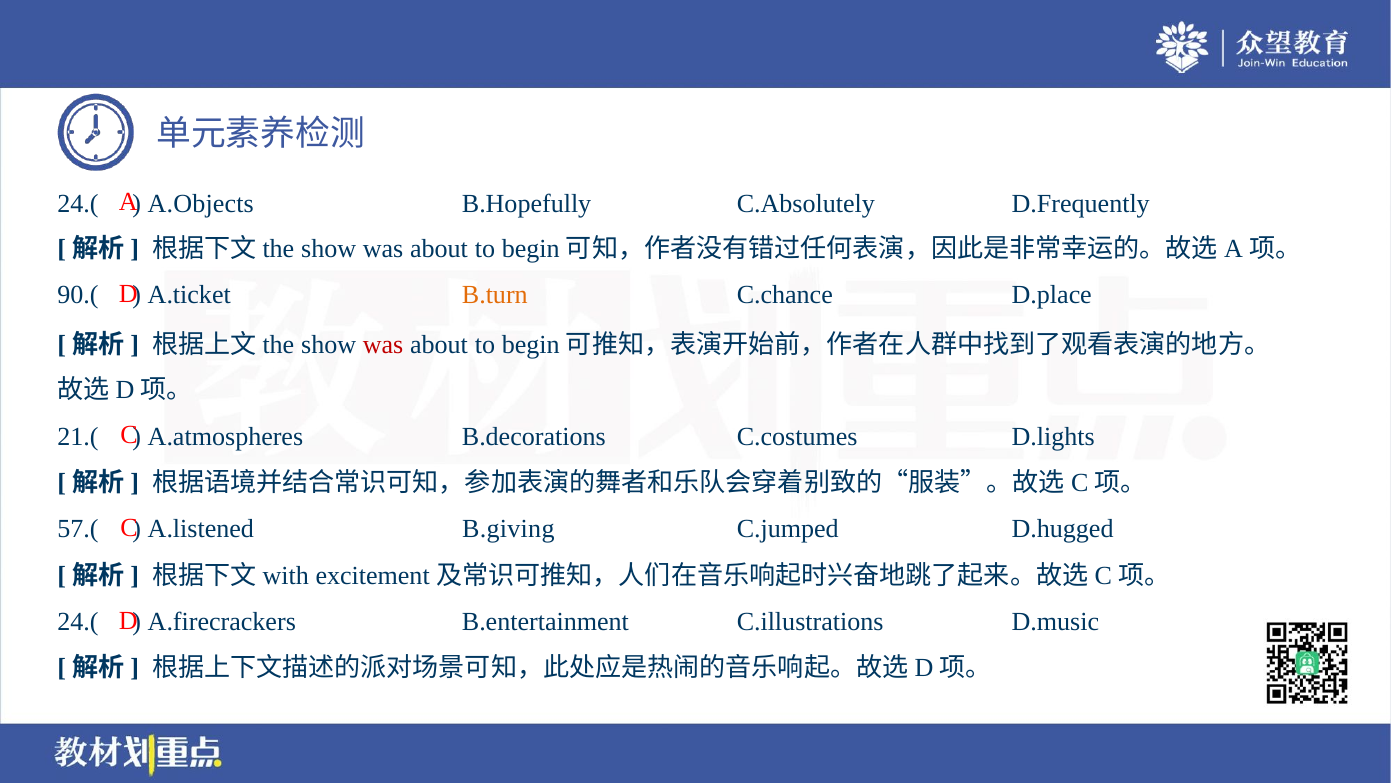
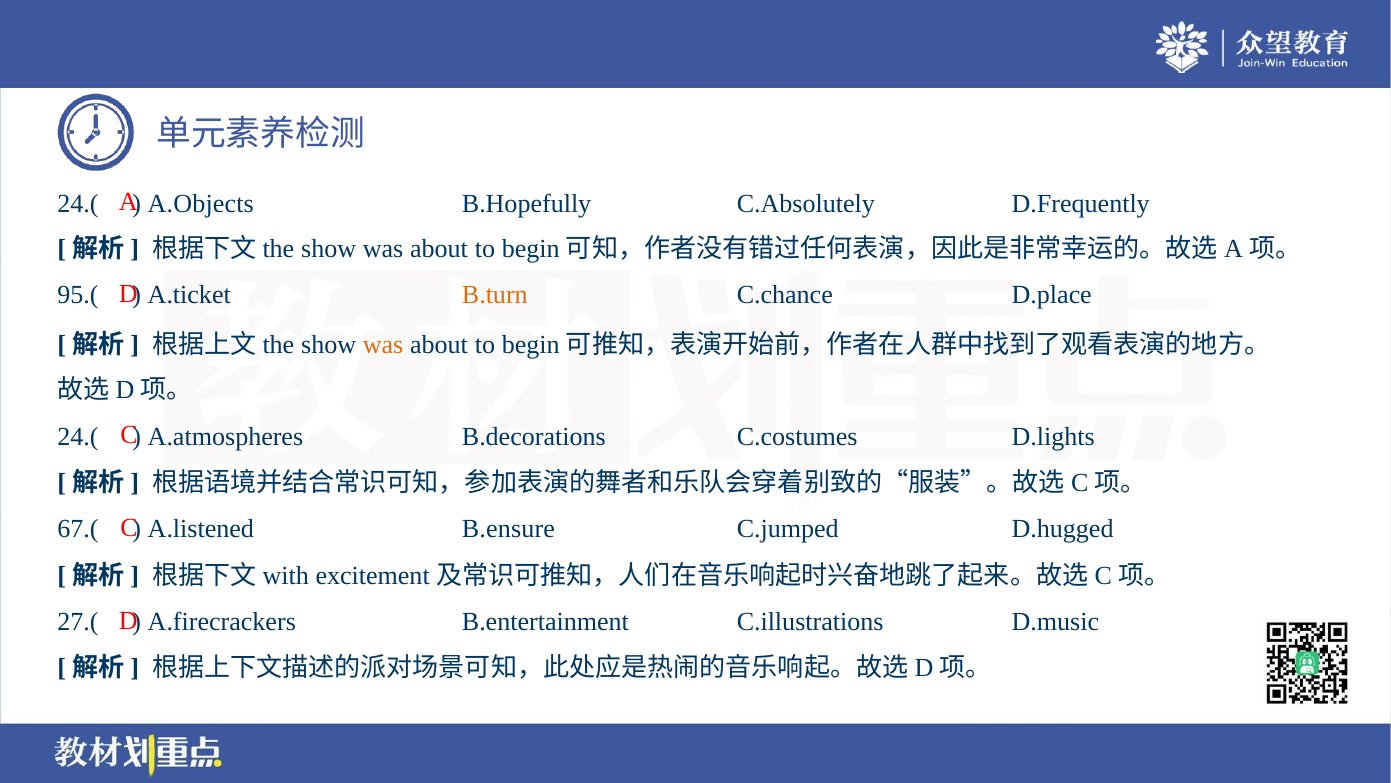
90.(: 90.( -> 95.(
was at (383, 345) colour: red -> orange
21.( at (78, 436): 21.( -> 24.(
57.(: 57.( -> 67.(
B.giving: B.giving -> B.ensure
24.( at (78, 622): 24.( -> 27.(
